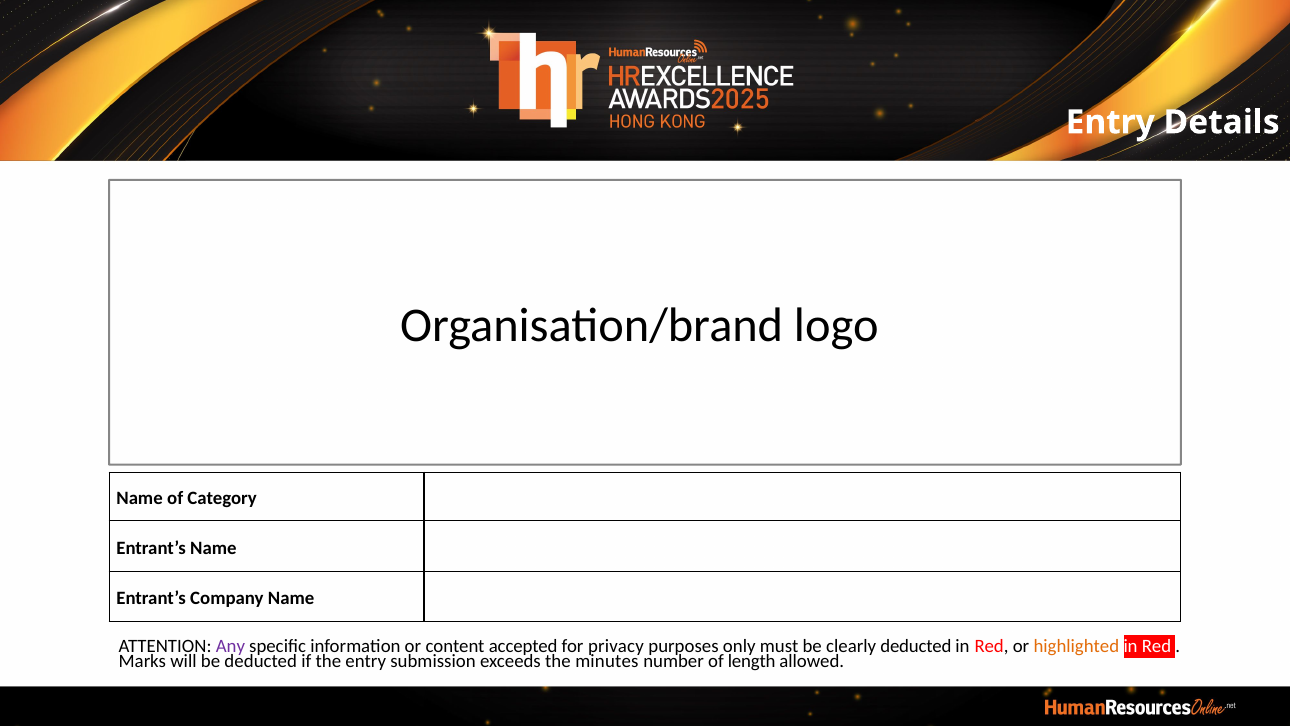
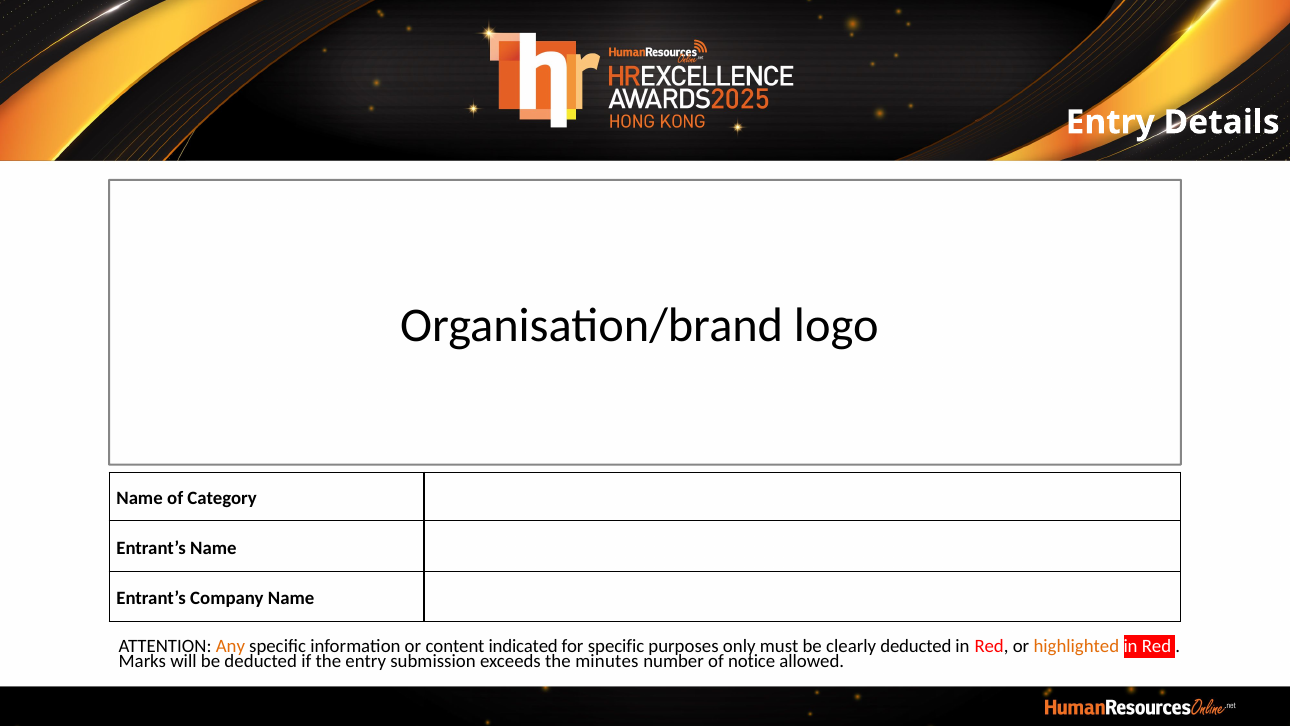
Any colour: purple -> orange
accepted: accepted -> indicated
for privacy: privacy -> specific
length: length -> notice
